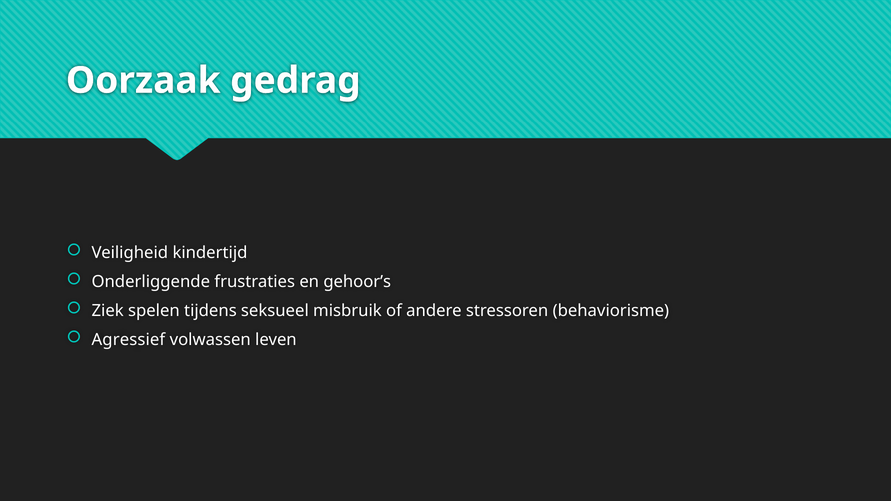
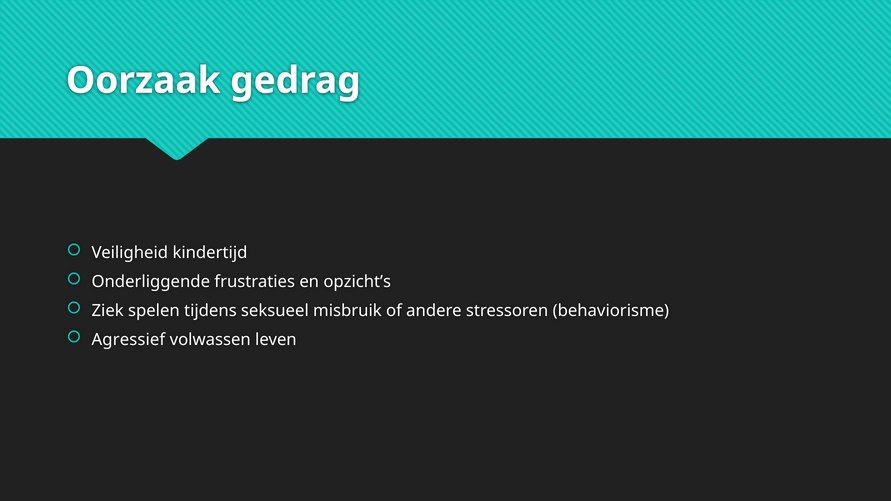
gehoor’s: gehoor’s -> opzicht’s
